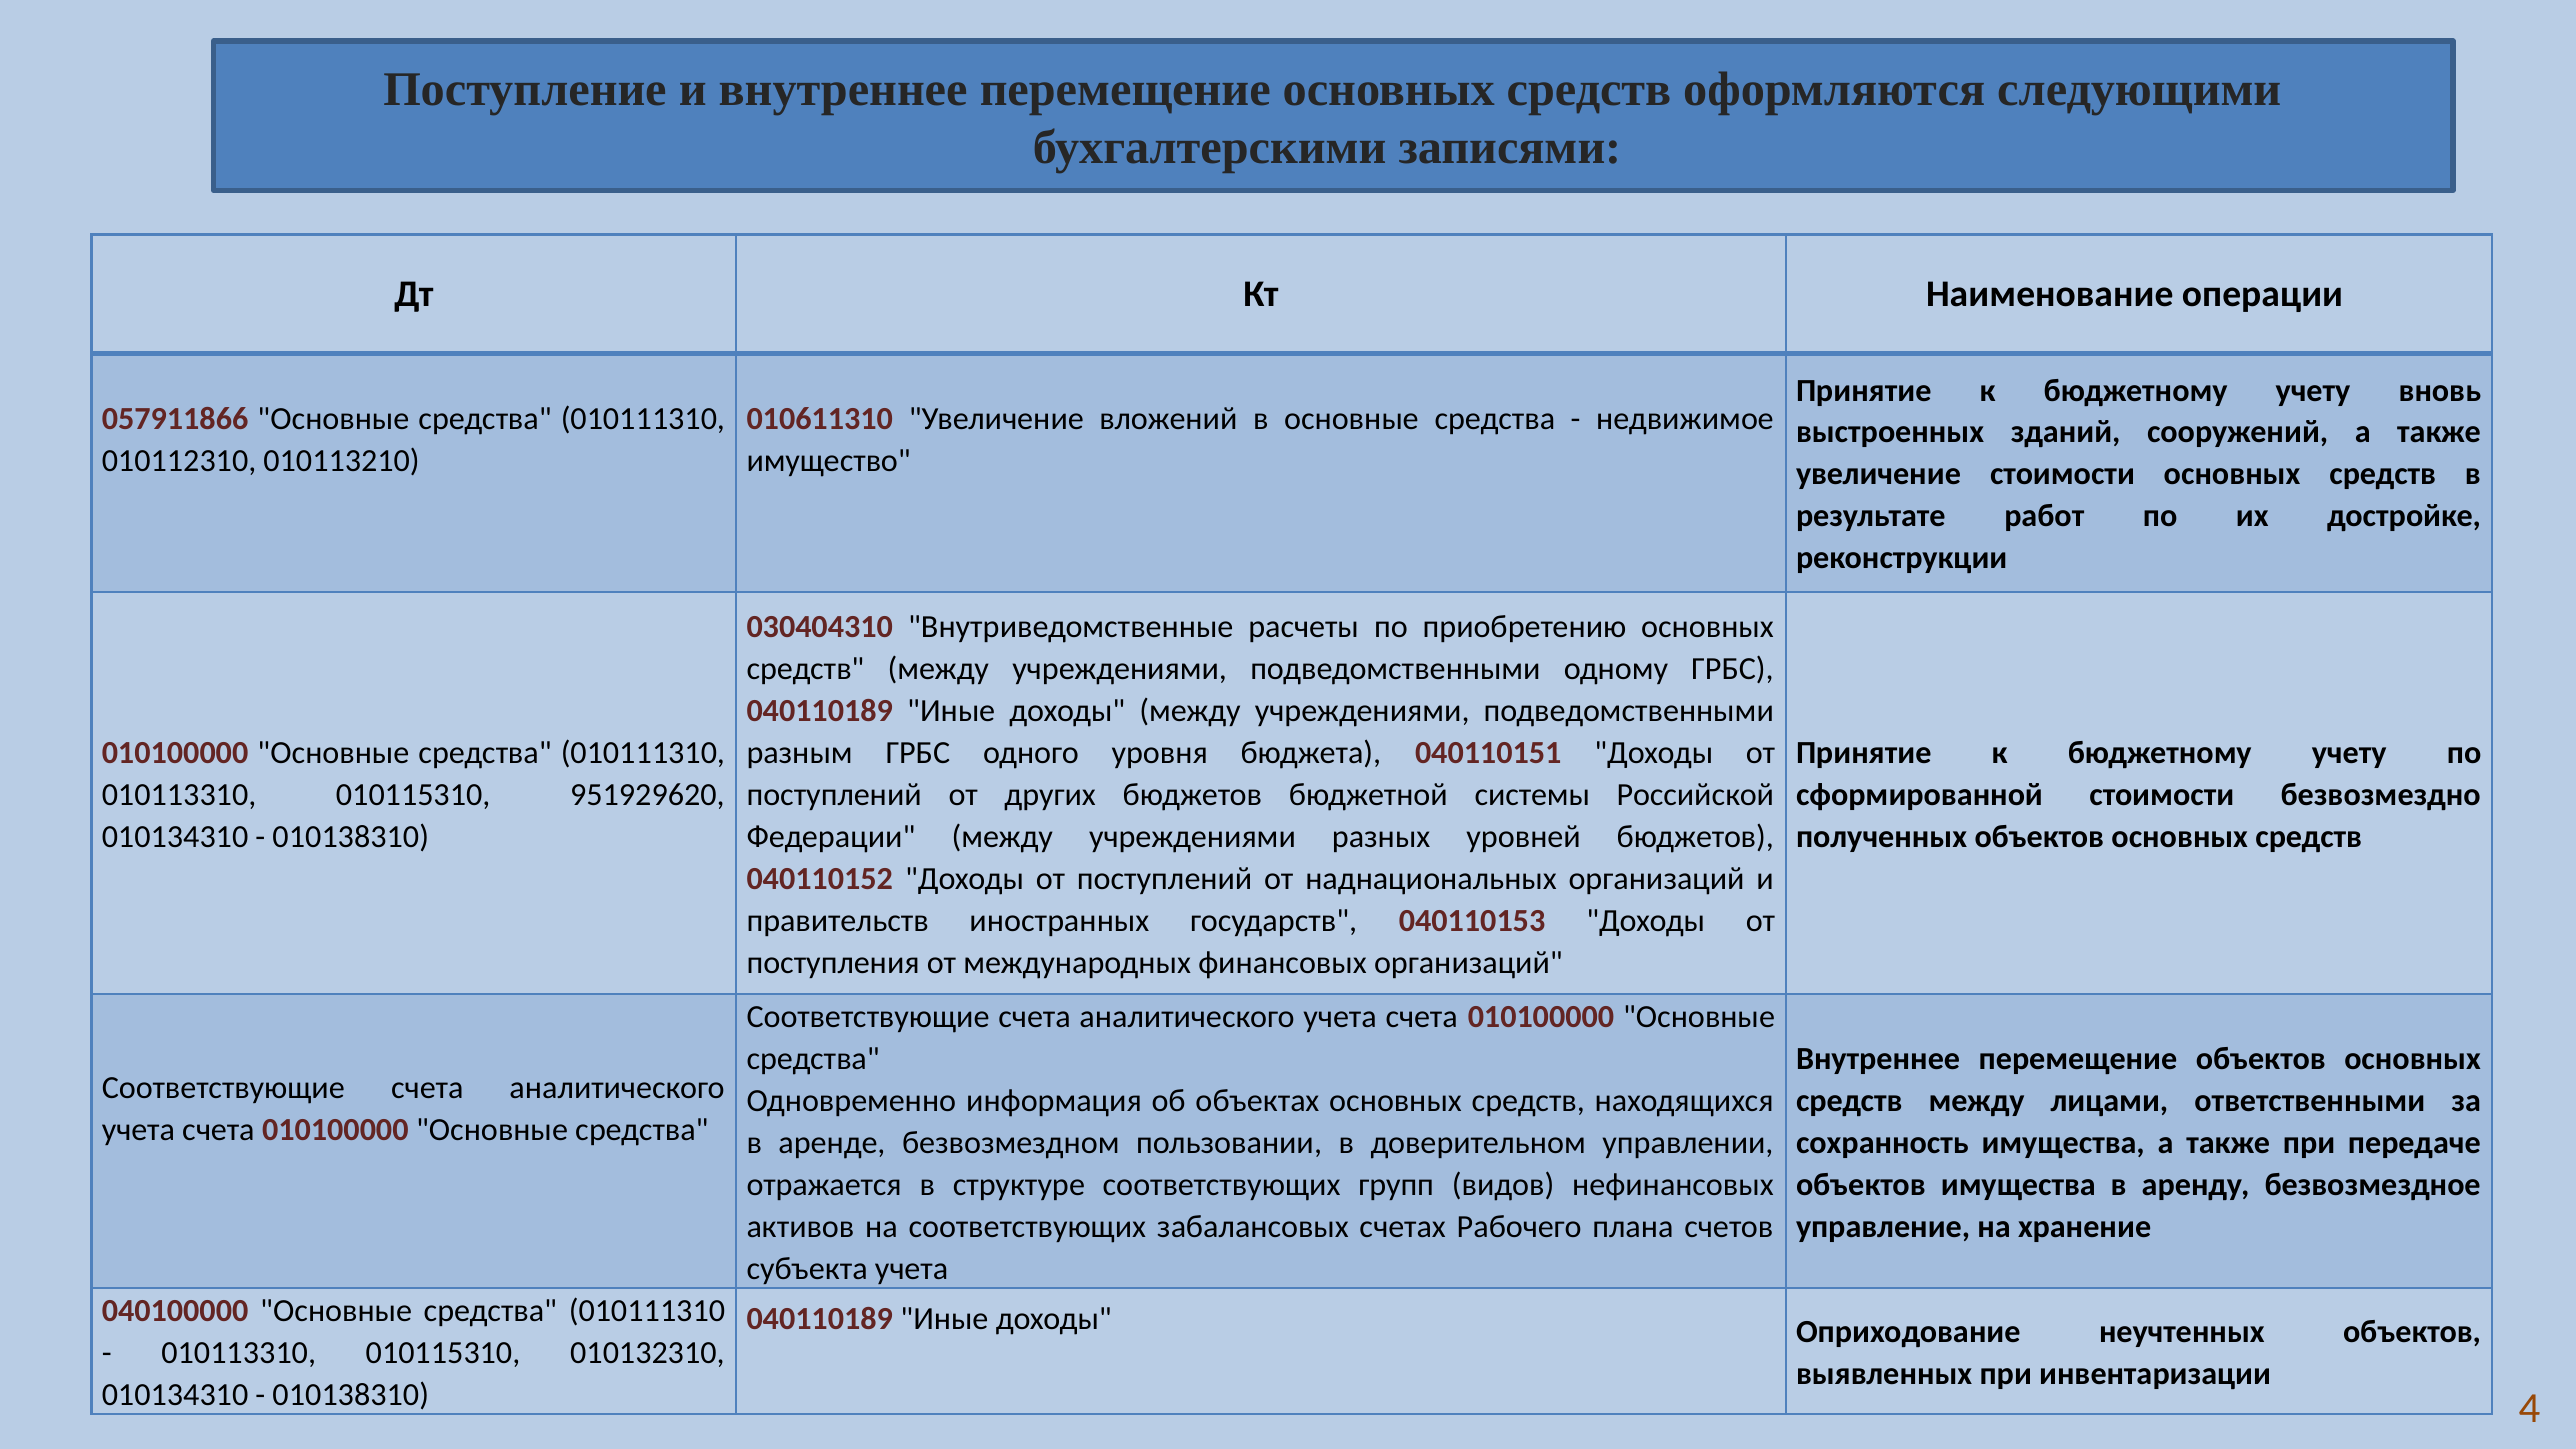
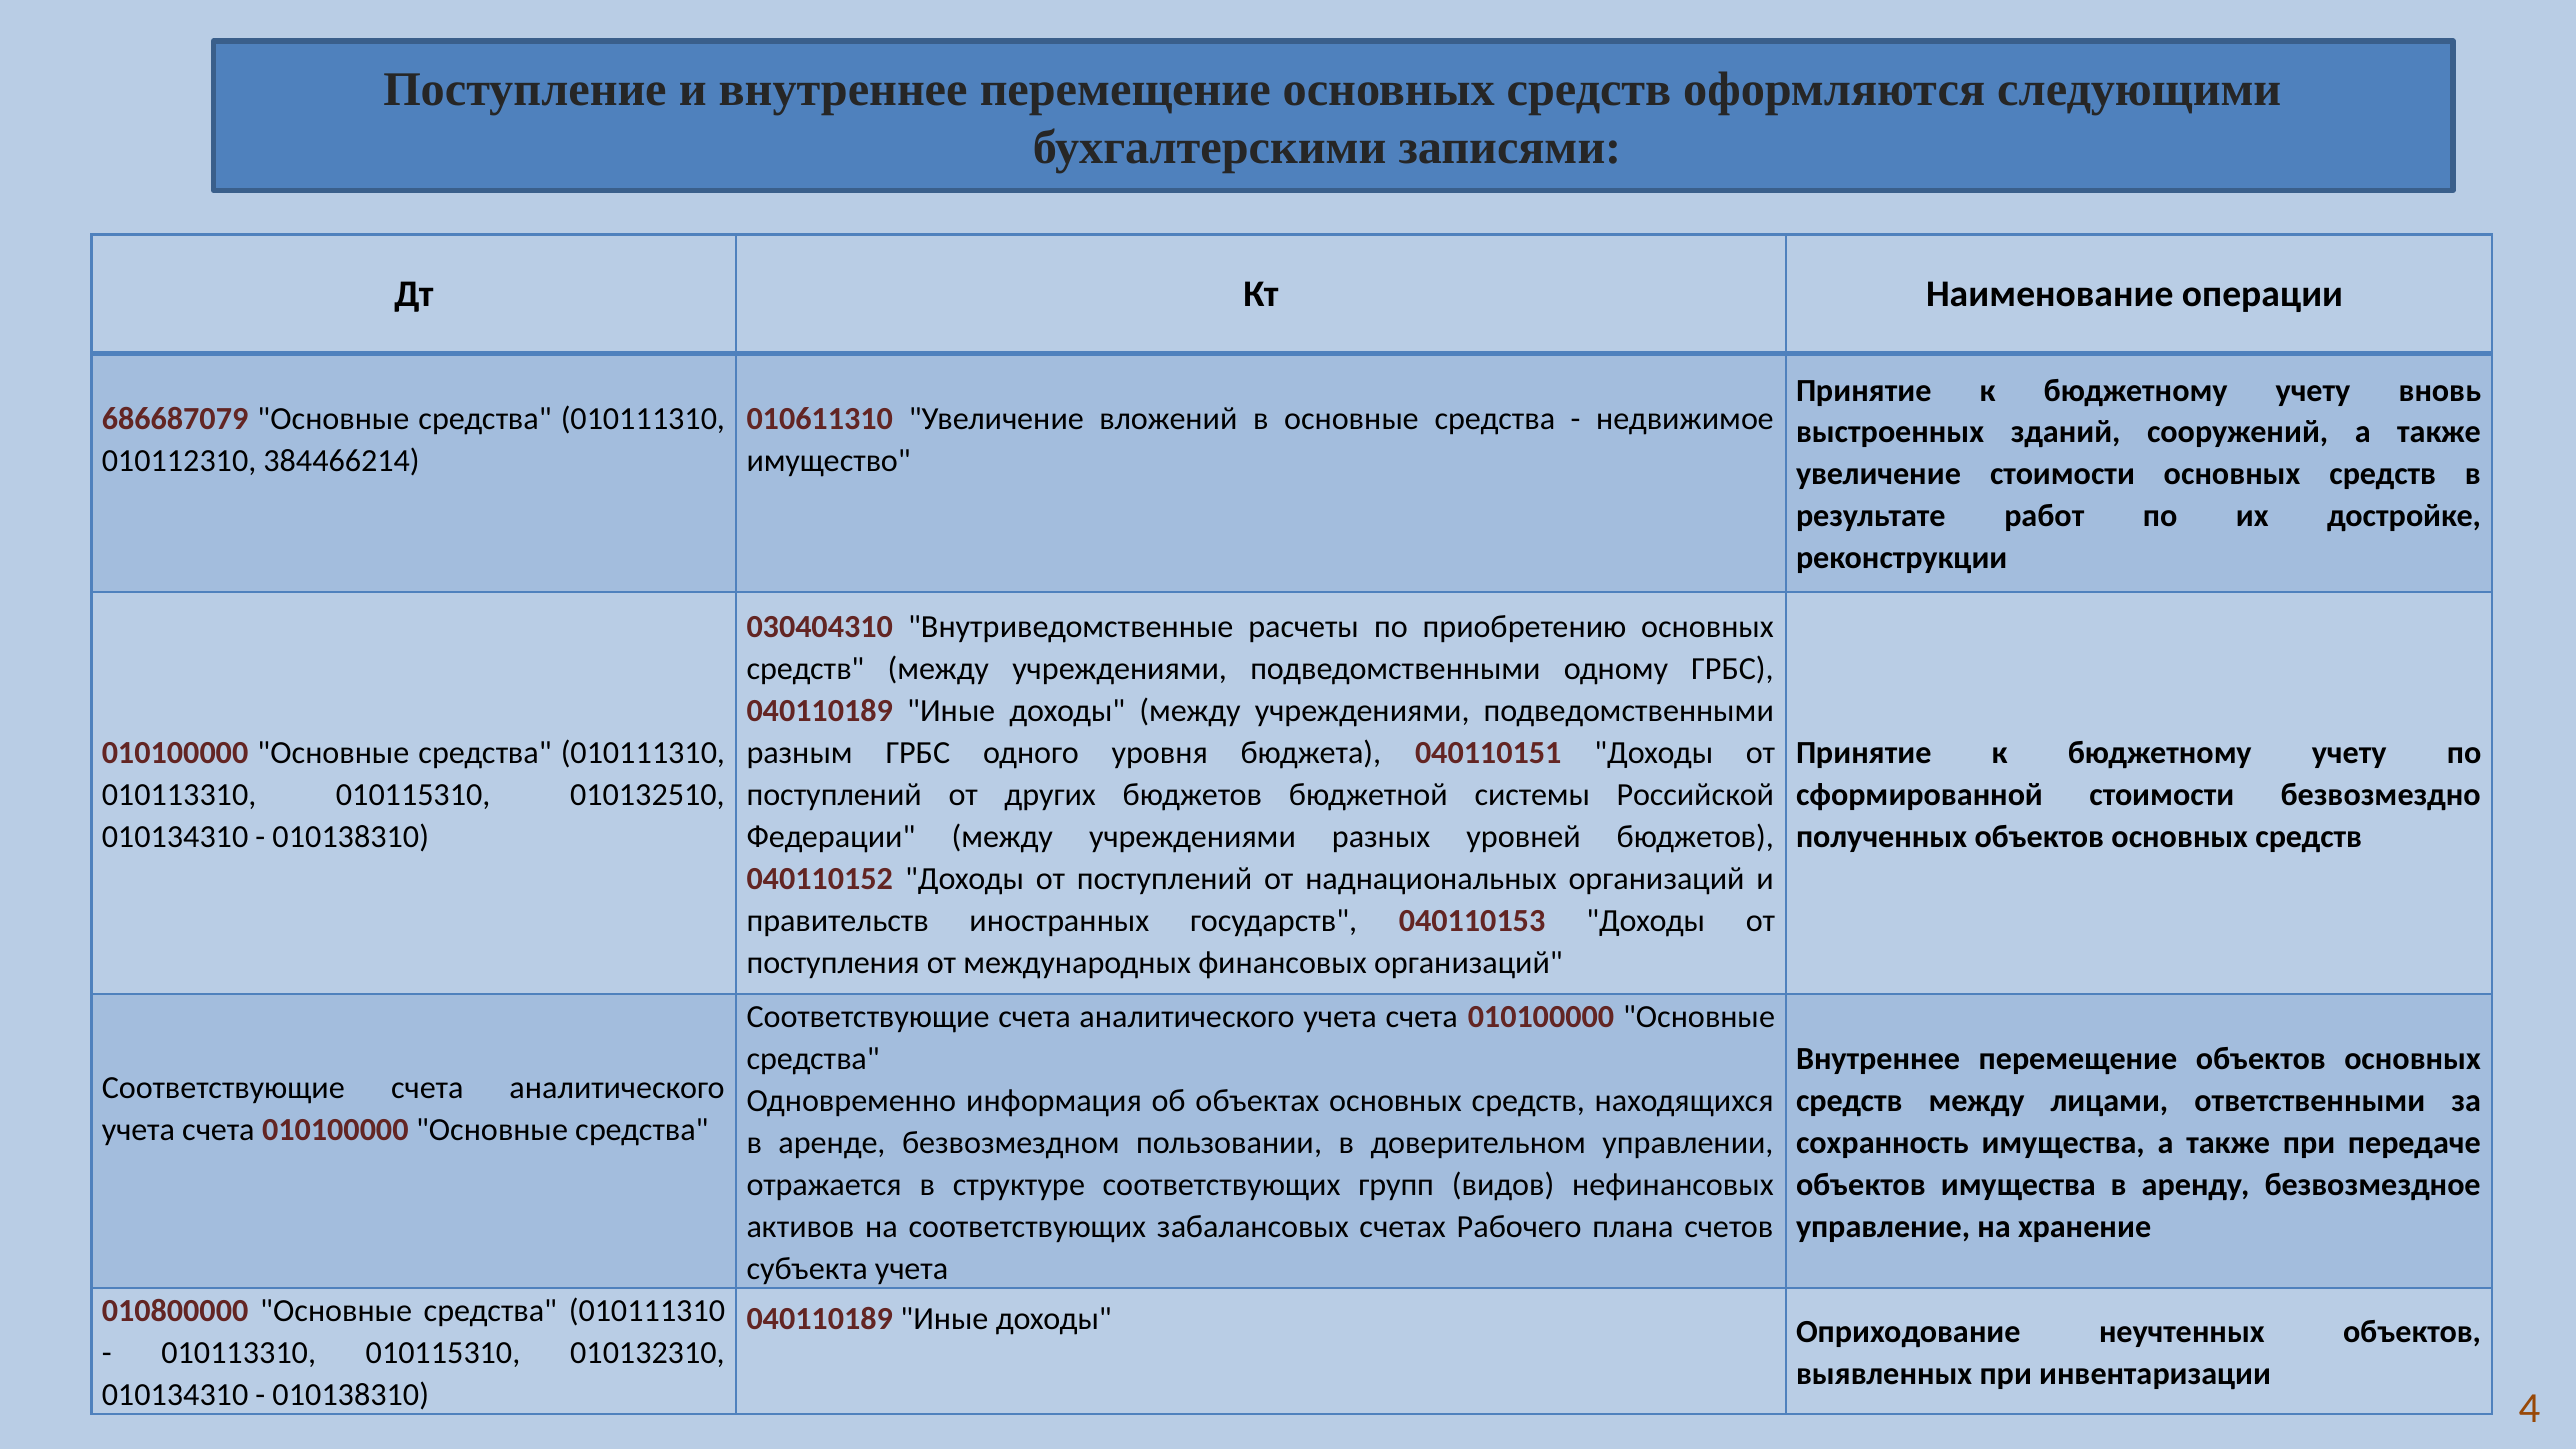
057911866: 057911866 -> 686687079
010113210: 010113210 -> 384466214
951929620: 951929620 -> 010132510
040100000: 040100000 -> 010800000
